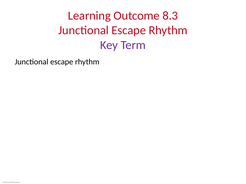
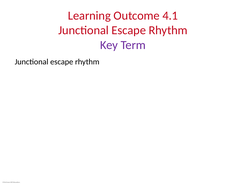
8.3: 8.3 -> 4.1
